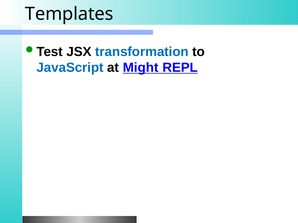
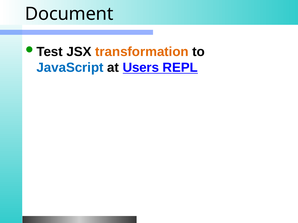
Templates: Templates -> Document
transformation colour: blue -> orange
Might: Might -> Users
